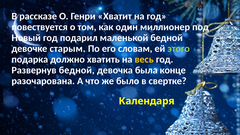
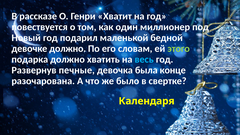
девочке старым: старым -> должно
весь colour: yellow -> light blue
Развернув бедной: бедной -> печные
